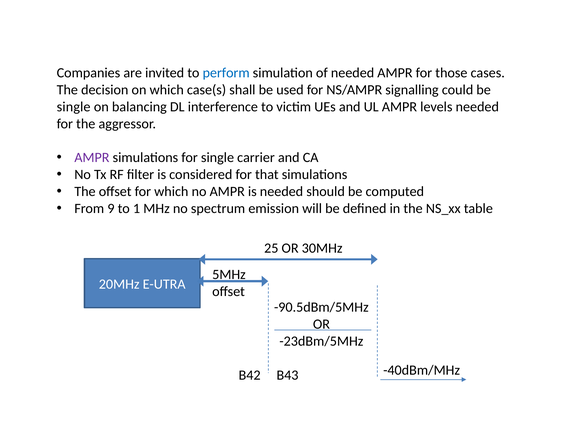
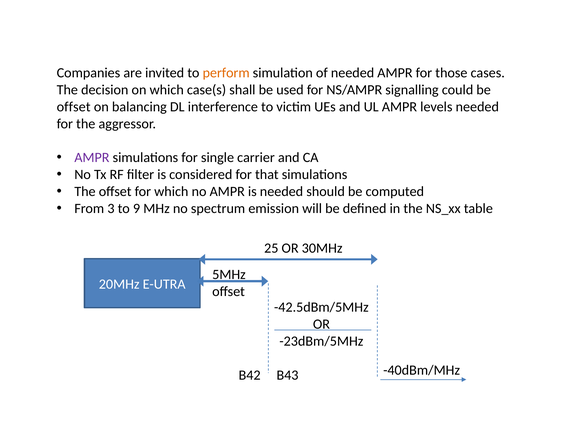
perform colour: blue -> orange
single at (74, 107): single -> offset
9: 9 -> 3
1: 1 -> 9
-90.5dBm/5MHz: -90.5dBm/5MHz -> -42.5dBm/5MHz
